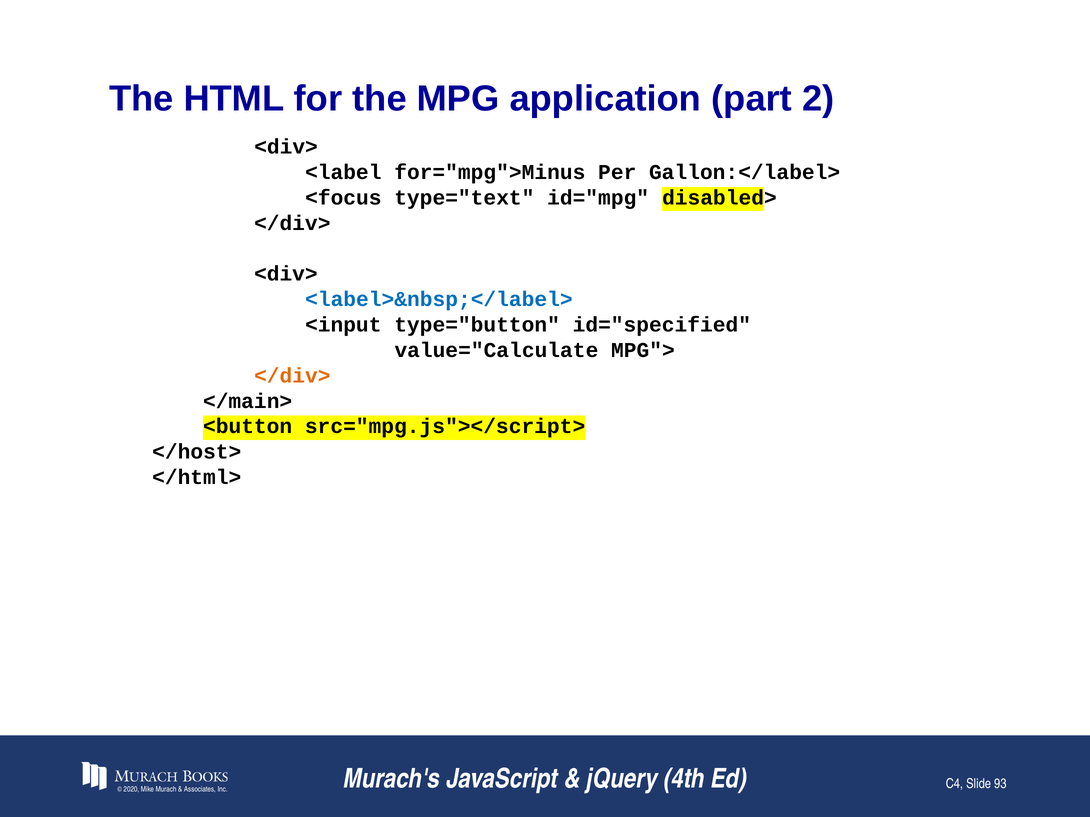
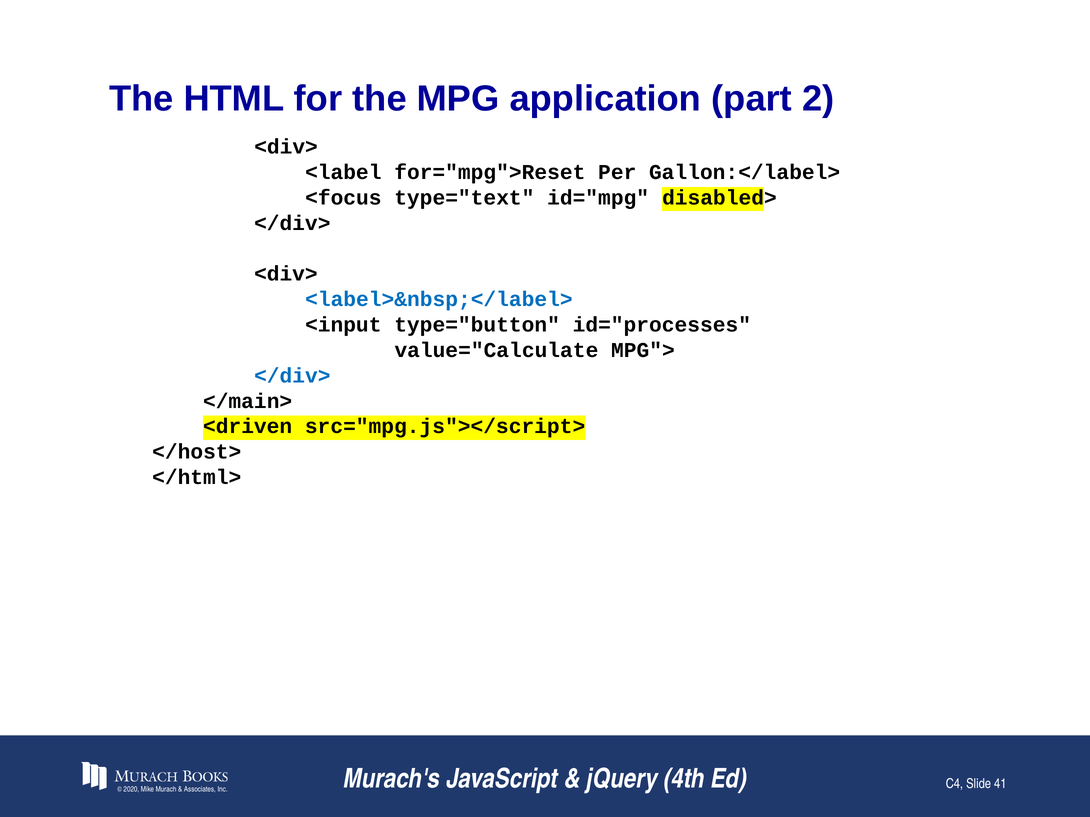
for="mpg">Minus: for="mpg">Minus -> for="mpg">Reset
id="specified: id="specified -> id="processes
</div> at (292, 376) colour: orange -> blue
<button: <button -> <driven
93: 93 -> 41
